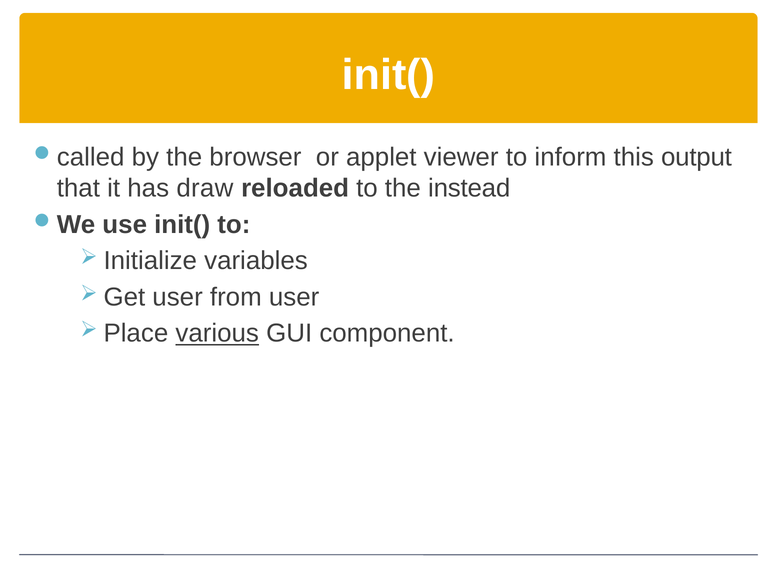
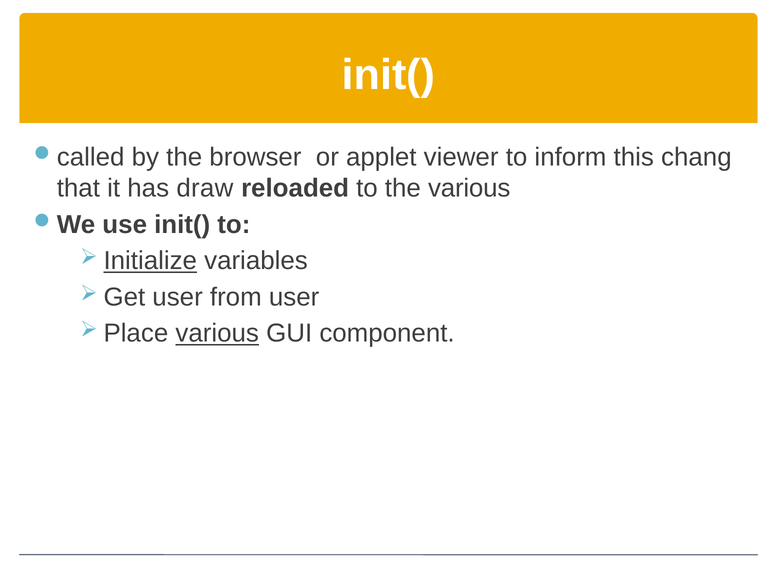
output: output -> chang
the instead: instead -> various
Initialize underline: none -> present
